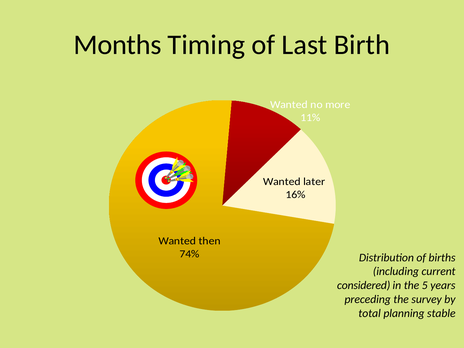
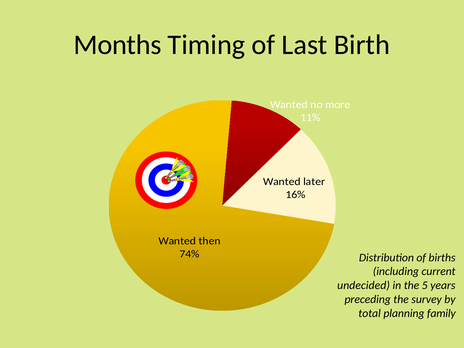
considered: considered -> undecided
stable: stable -> family
